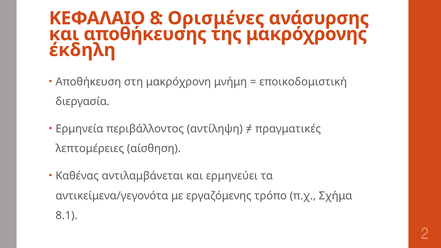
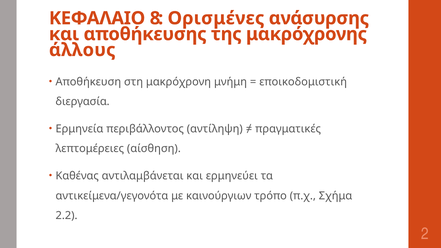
έκδηλη: έκδηλη -> άλλους
εργαζόμενης: εργαζόμενης -> καινούργιων
8.1: 8.1 -> 2.2
